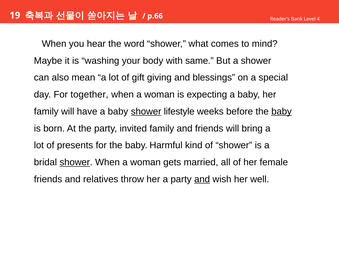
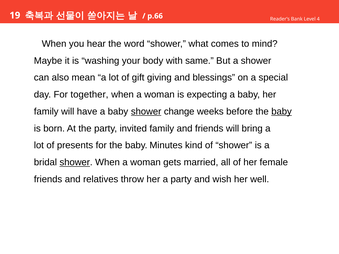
lifestyle: lifestyle -> change
Harmful: Harmful -> Minutes
and at (202, 179) underline: present -> none
